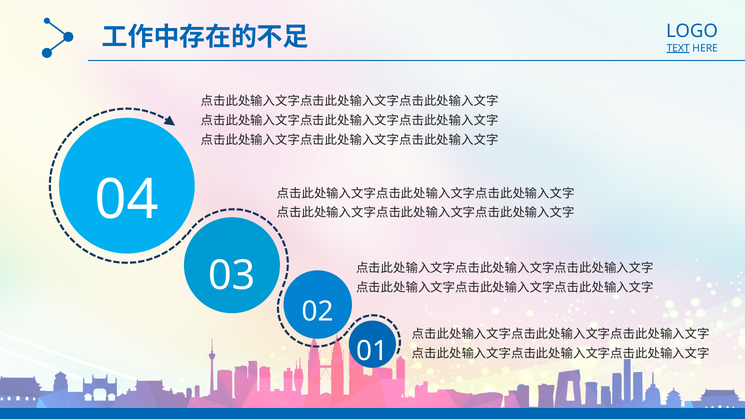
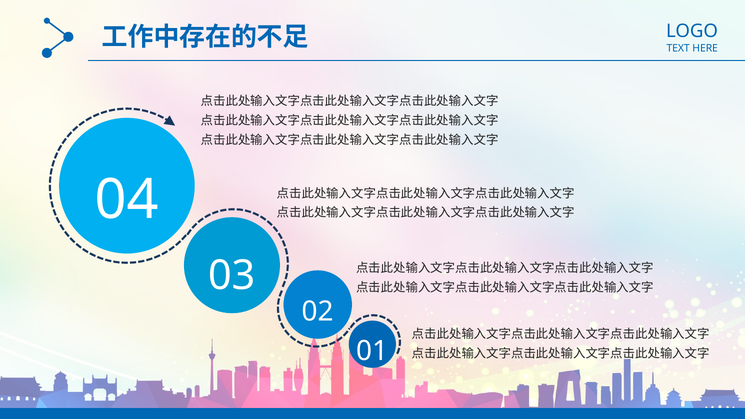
TEXT underline: present -> none
